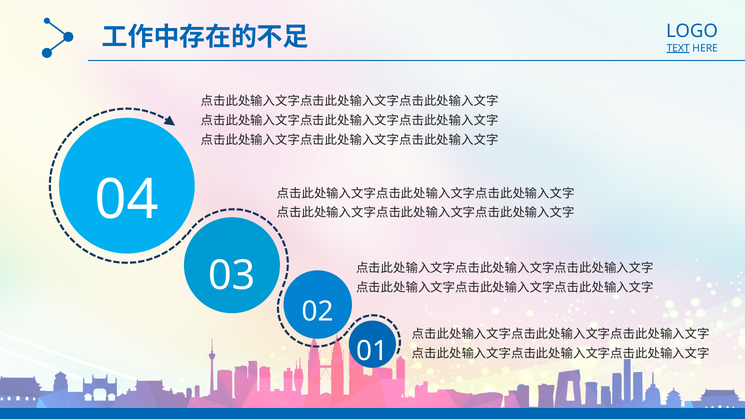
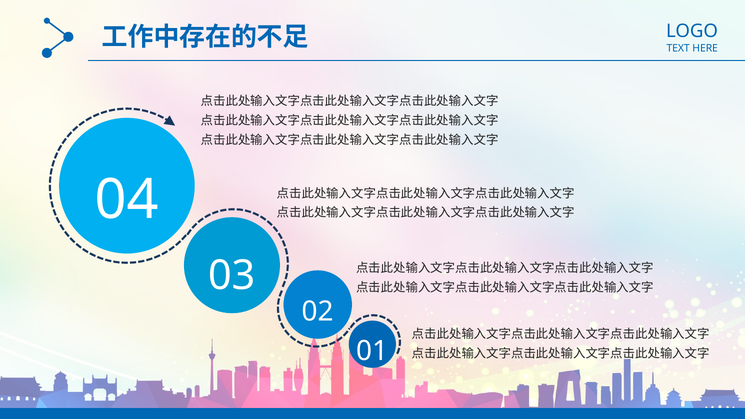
TEXT underline: present -> none
